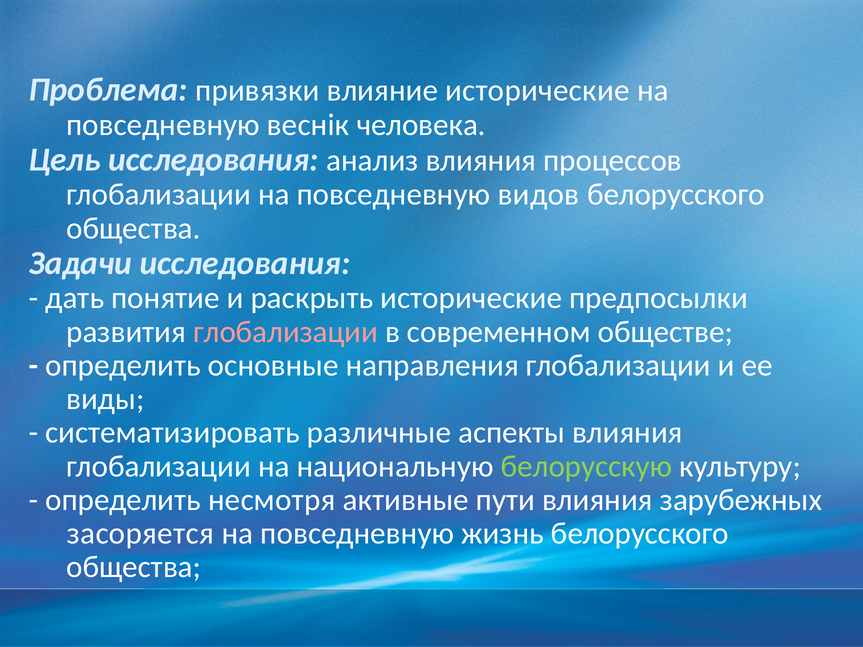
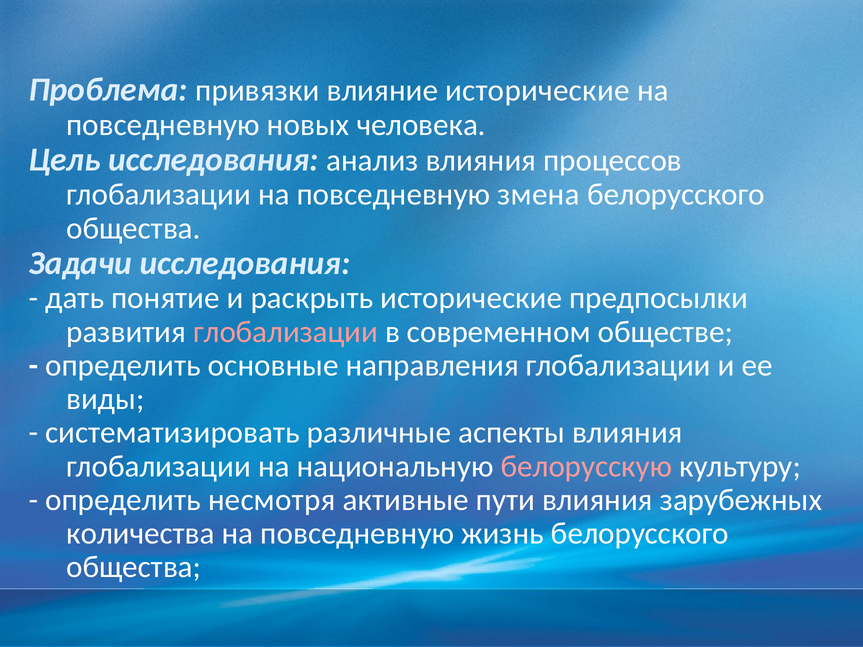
веснiк: веснiк -> новых
видов: видов -> змена
белорусскую colour: light green -> pink
засоряется: засоряется -> количества
